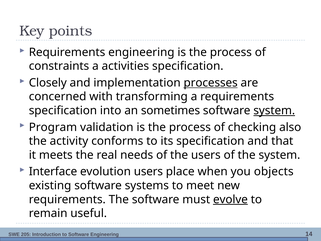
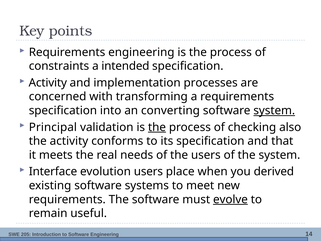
activities: activities -> intended
Closely at (48, 83): Closely -> Activity
processes underline: present -> none
sometimes: sometimes -> converting
Program: Program -> Principal
the at (157, 127) underline: none -> present
objects: objects -> derived
